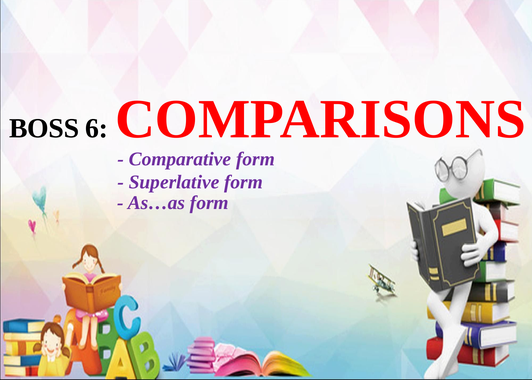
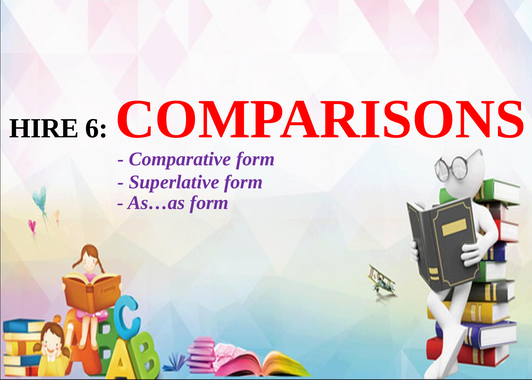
BOSS: BOSS -> HIRE
